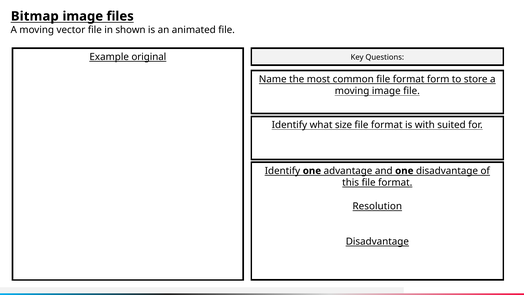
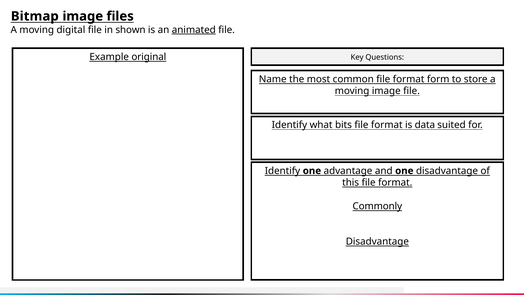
vector: vector -> digital
animated underline: none -> present
size: size -> bits
with: with -> data
Resolution: Resolution -> Commonly
